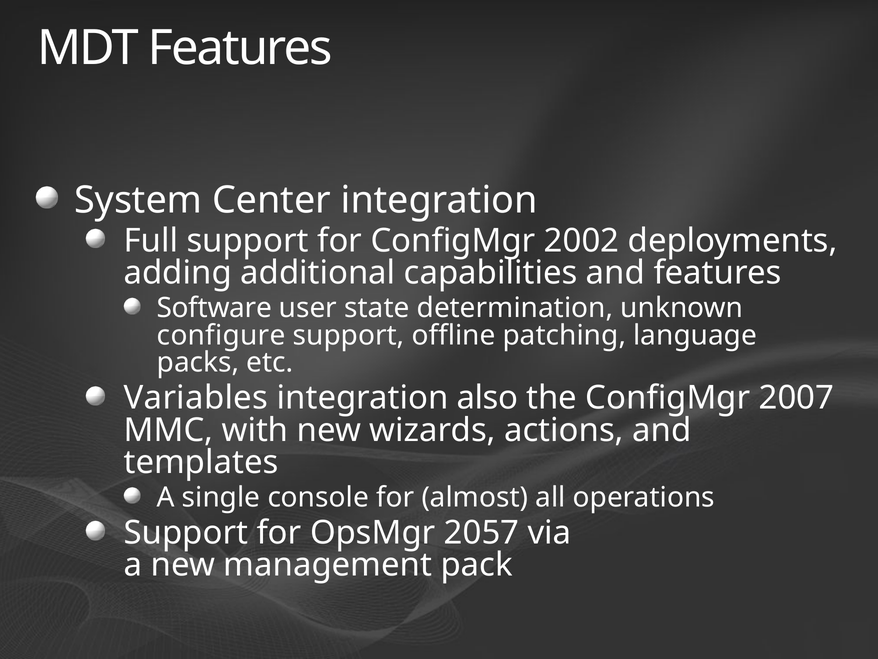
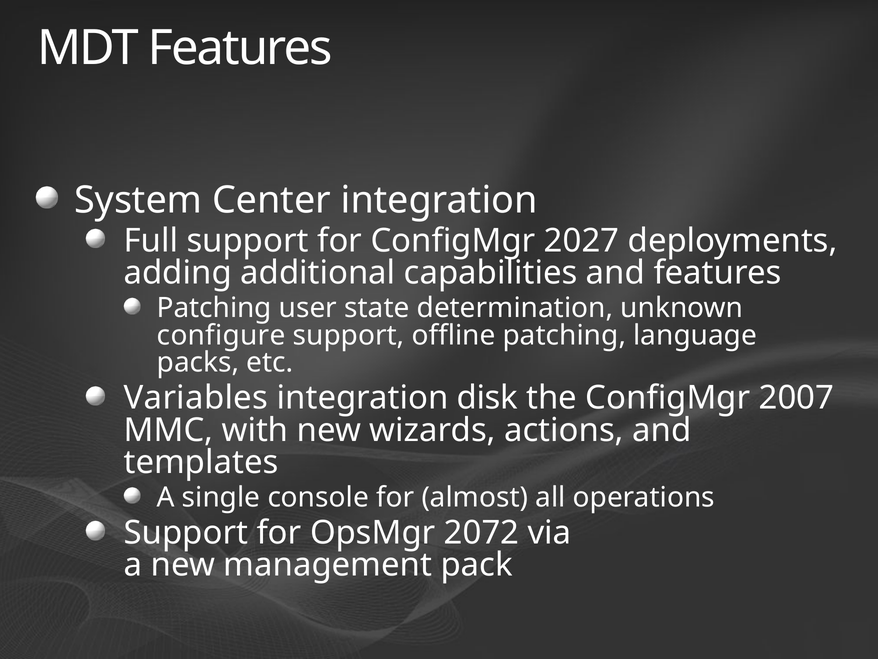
2002: 2002 -> 2027
Software at (214, 308): Software -> Patching
also: also -> disk
2057: 2057 -> 2072
